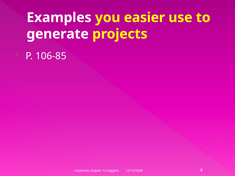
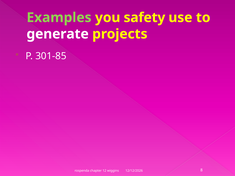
Examples colour: white -> light green
easier: easier -> safety
106-85: 106-85 -> 301-85
